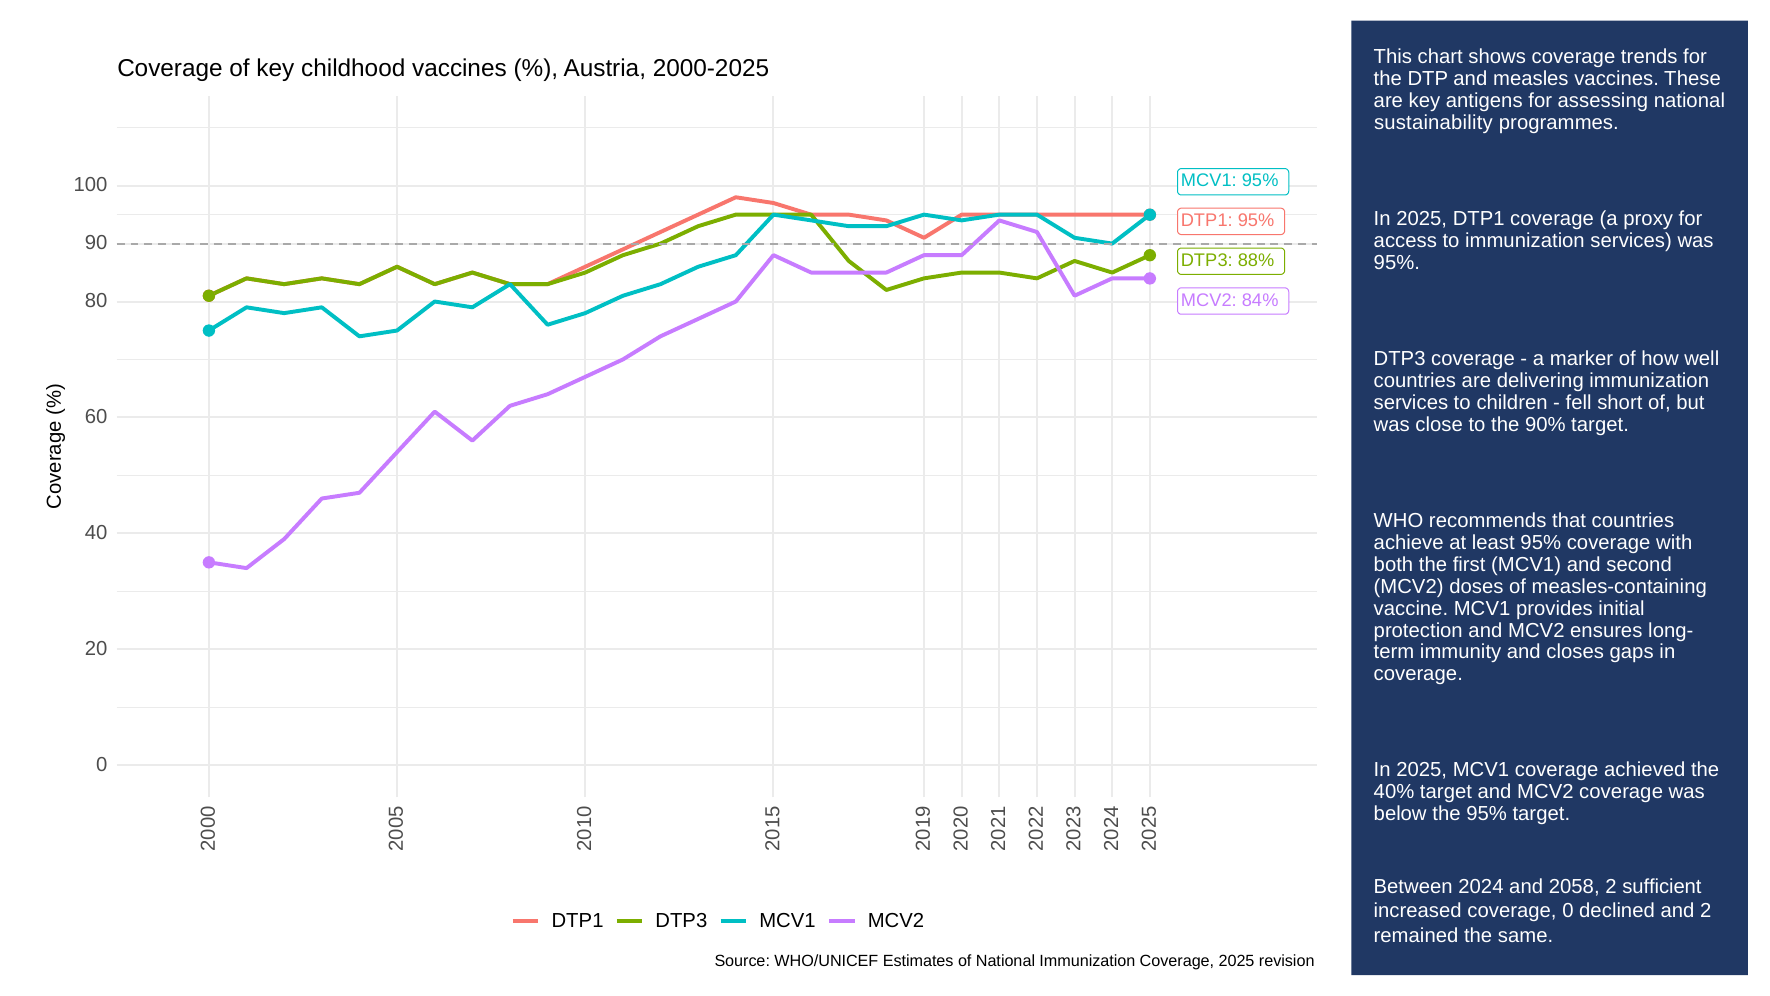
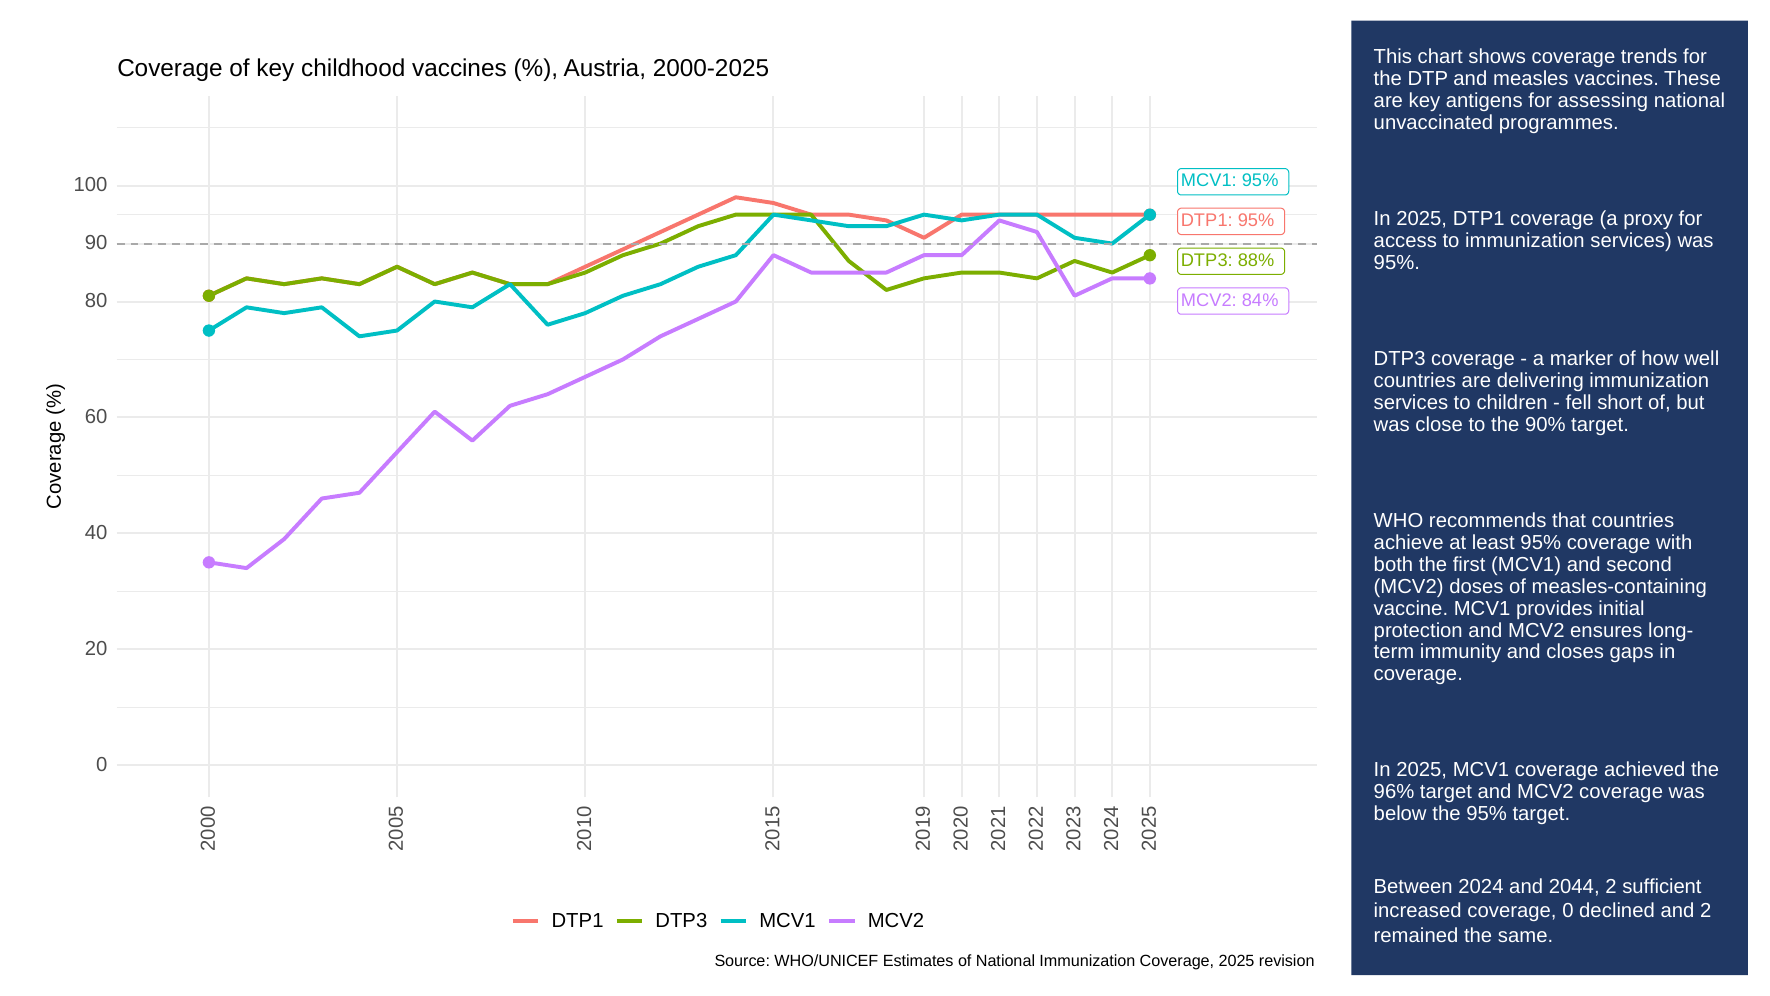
sustainability: sustainability -> unvaccinated
40%: 40% -> 96%
2058: 2058 -> 2044
